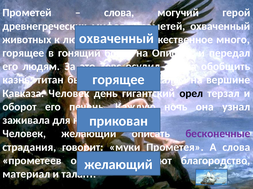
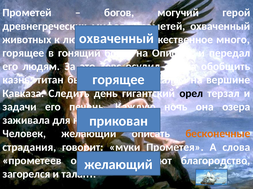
слова at (119, 13): слова -> богов
Кавказа Человек: Человек -> Следить
оборот: оборот -> задачи
узнал: узнал -> озера
бесконечные colour: purple -> orange
материал: материал -> загорелся
